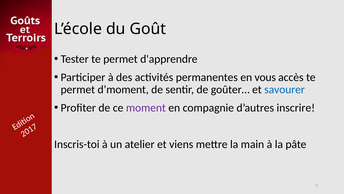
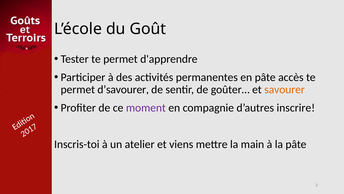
en vous: vous -> pâte
d’moment: d’moment -> d’savourer
savourer colour: blue -> orange
